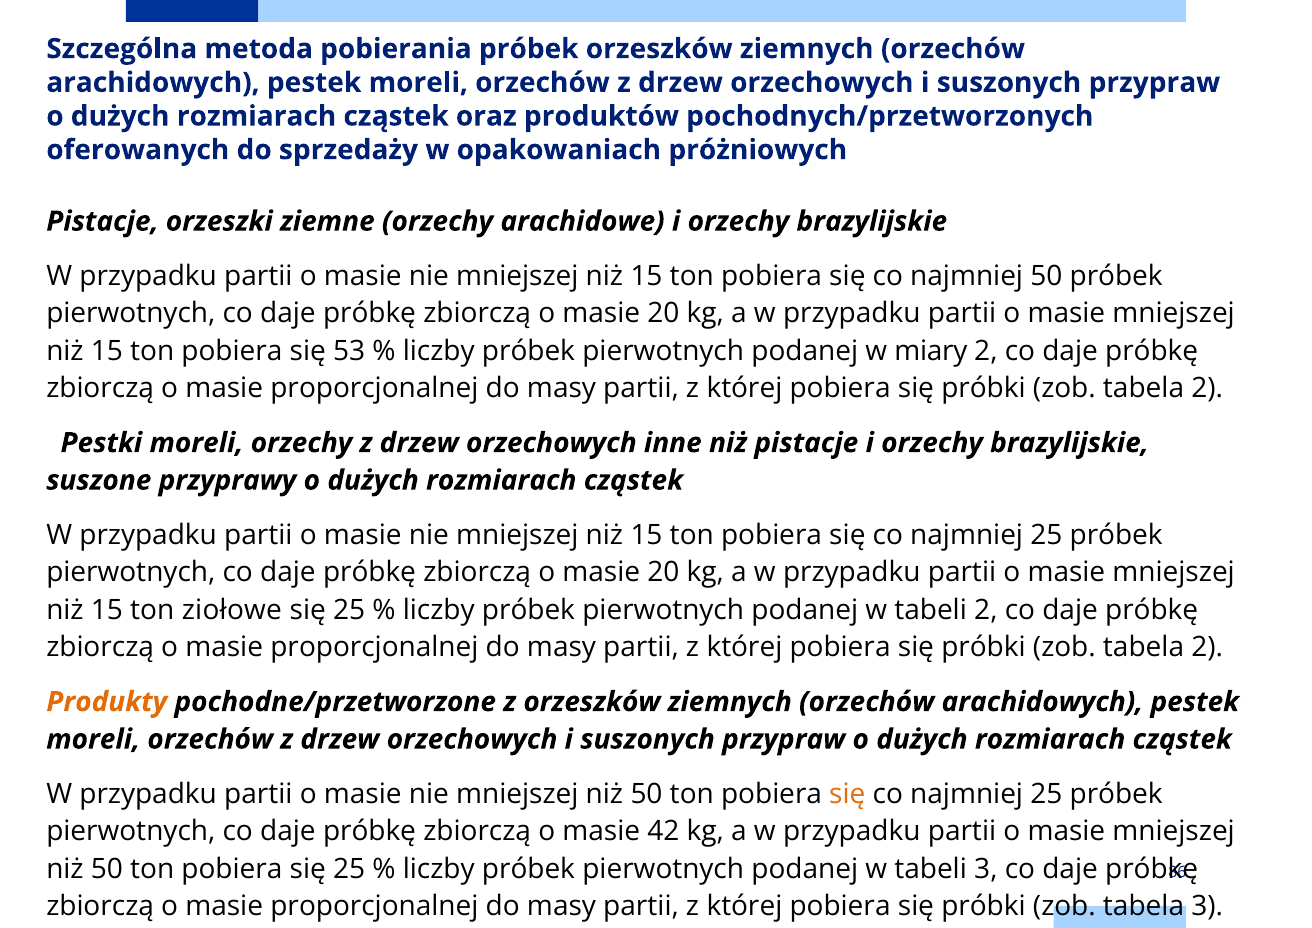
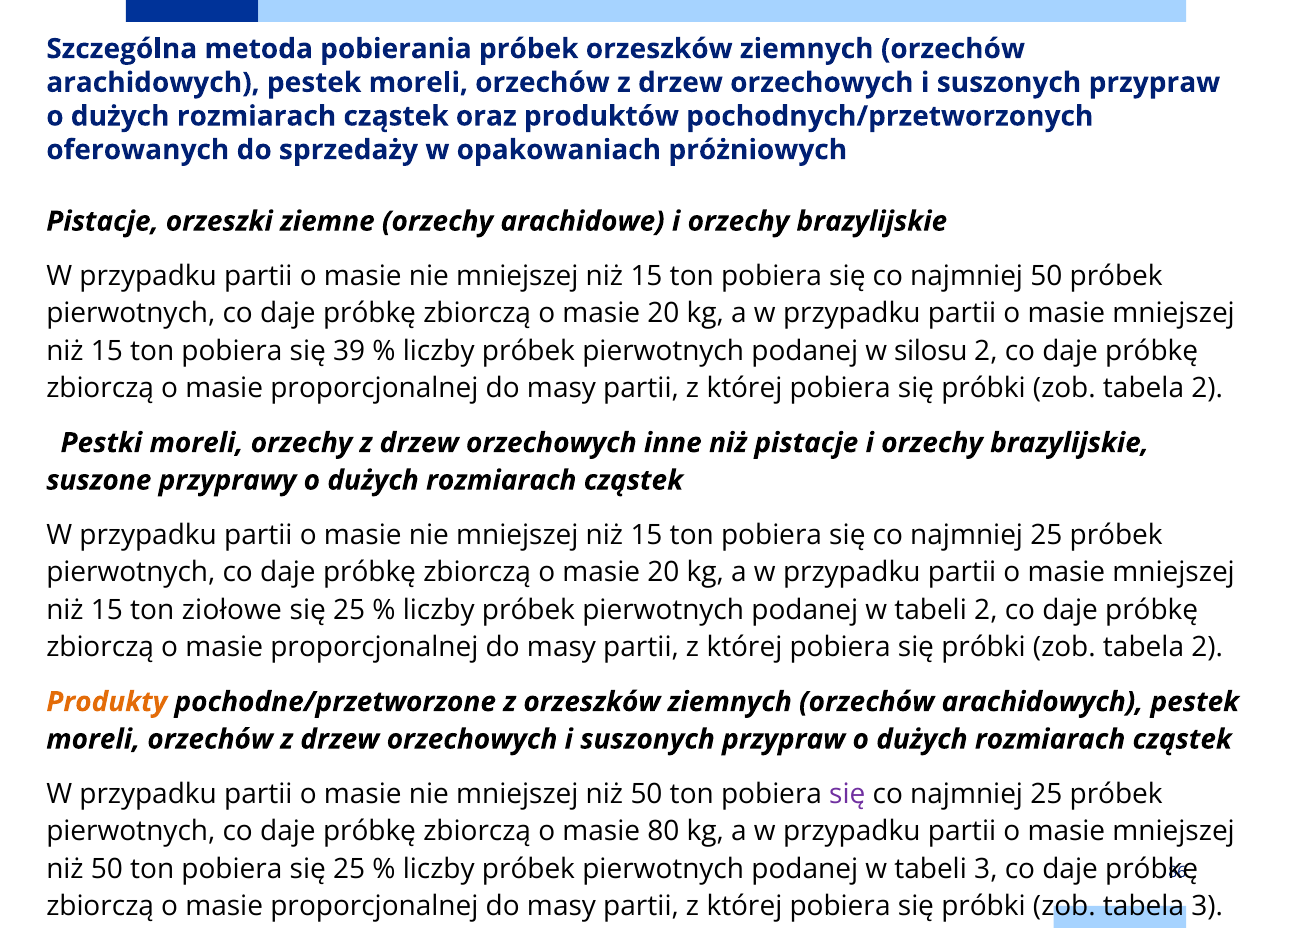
53: 53 -> 39
miary: miary -> silosu
się at (847, 794) colour: orange -> purple
42: 42 -> 80
